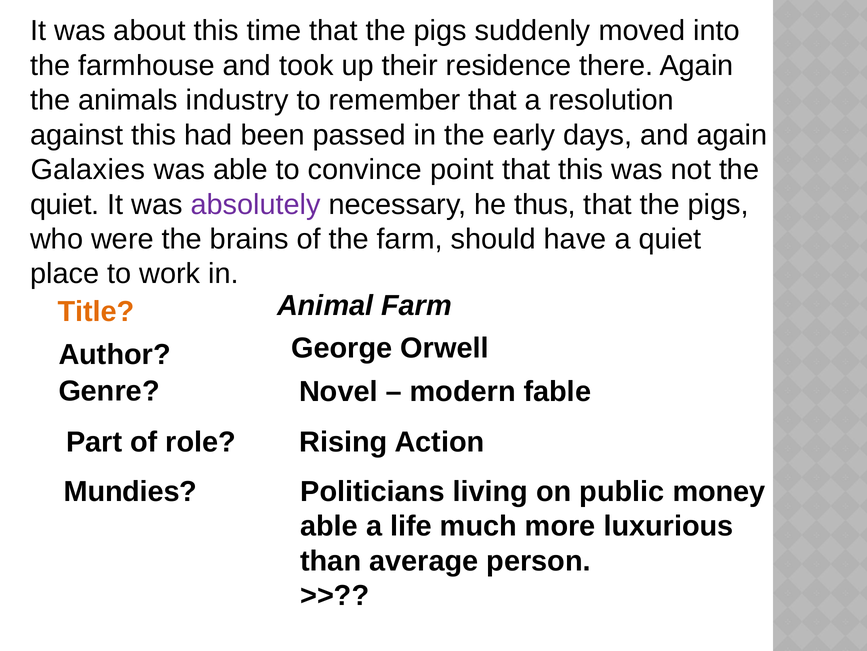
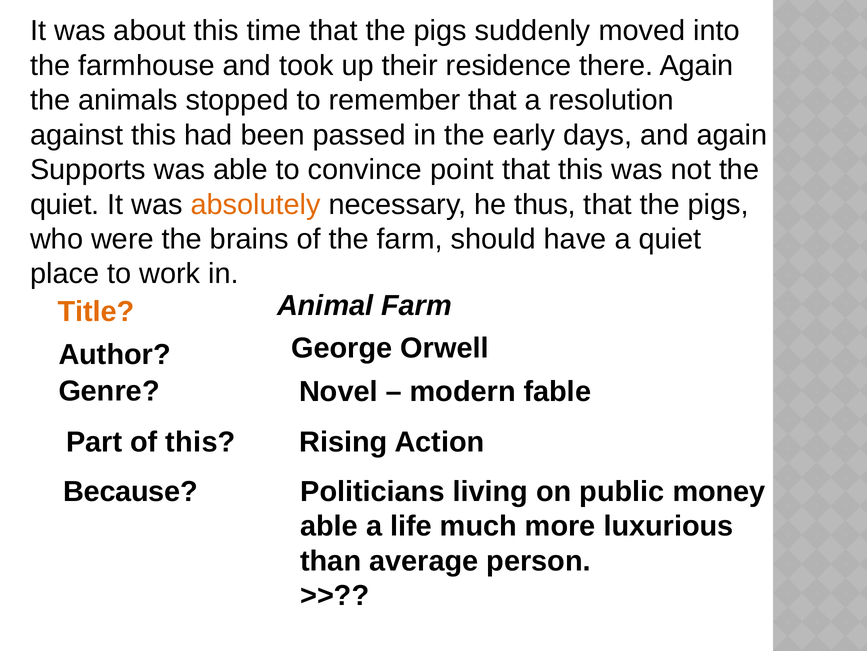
industry: industry -> stopped
Galaxies: Galaxies -> Supports
absolutely colour: purple -> orange
of role: role -> this
Mundies: Mundies -> Because
